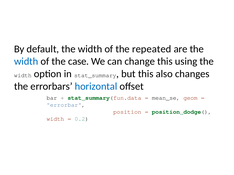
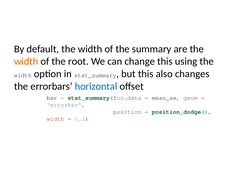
repeated: repeated -> summary
width at (26, 62) colour: blue -> orange
case: case -> root
